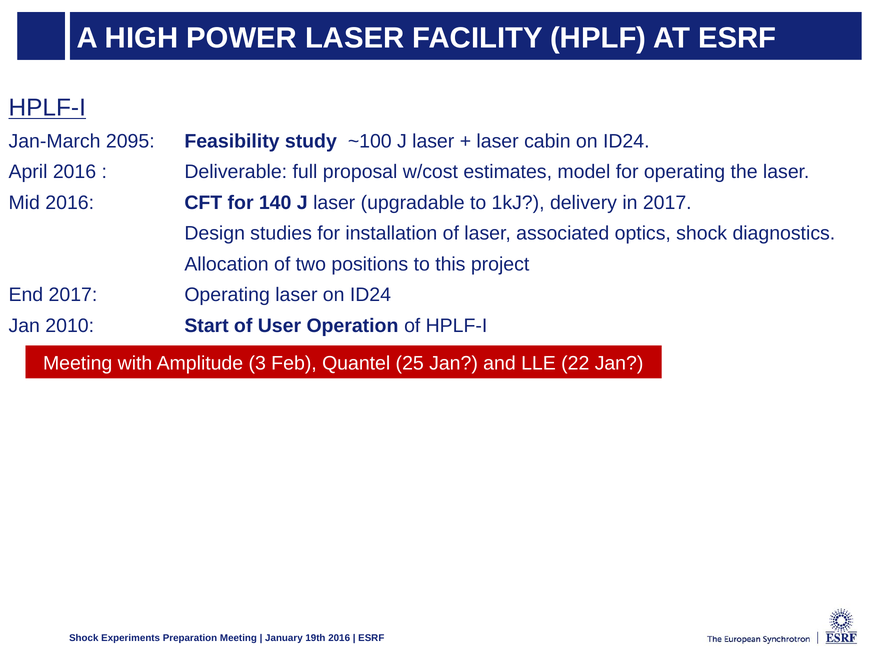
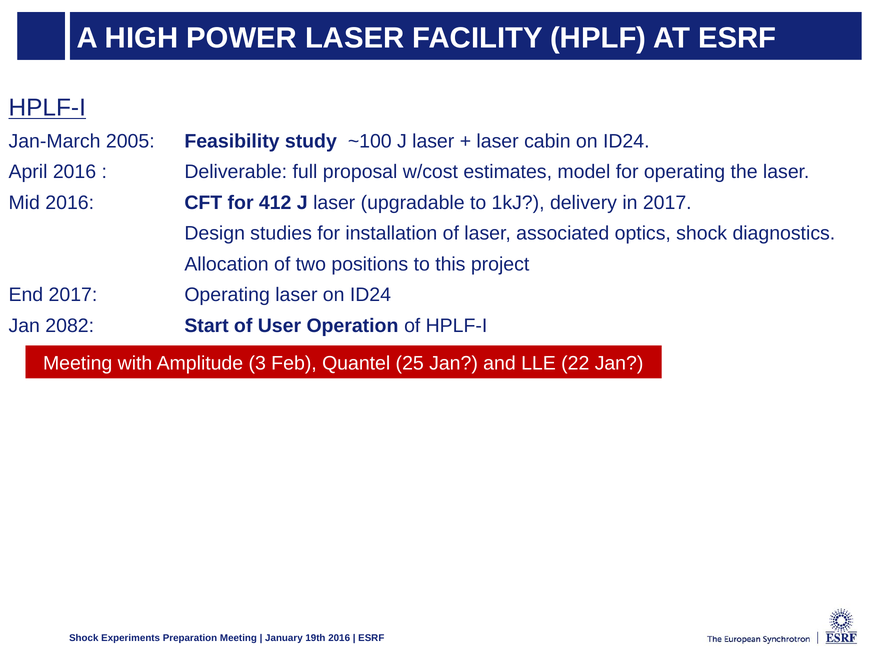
2095: 2095 -> 2005
140: 140 -> 412
2010: 2010 -> 2082
